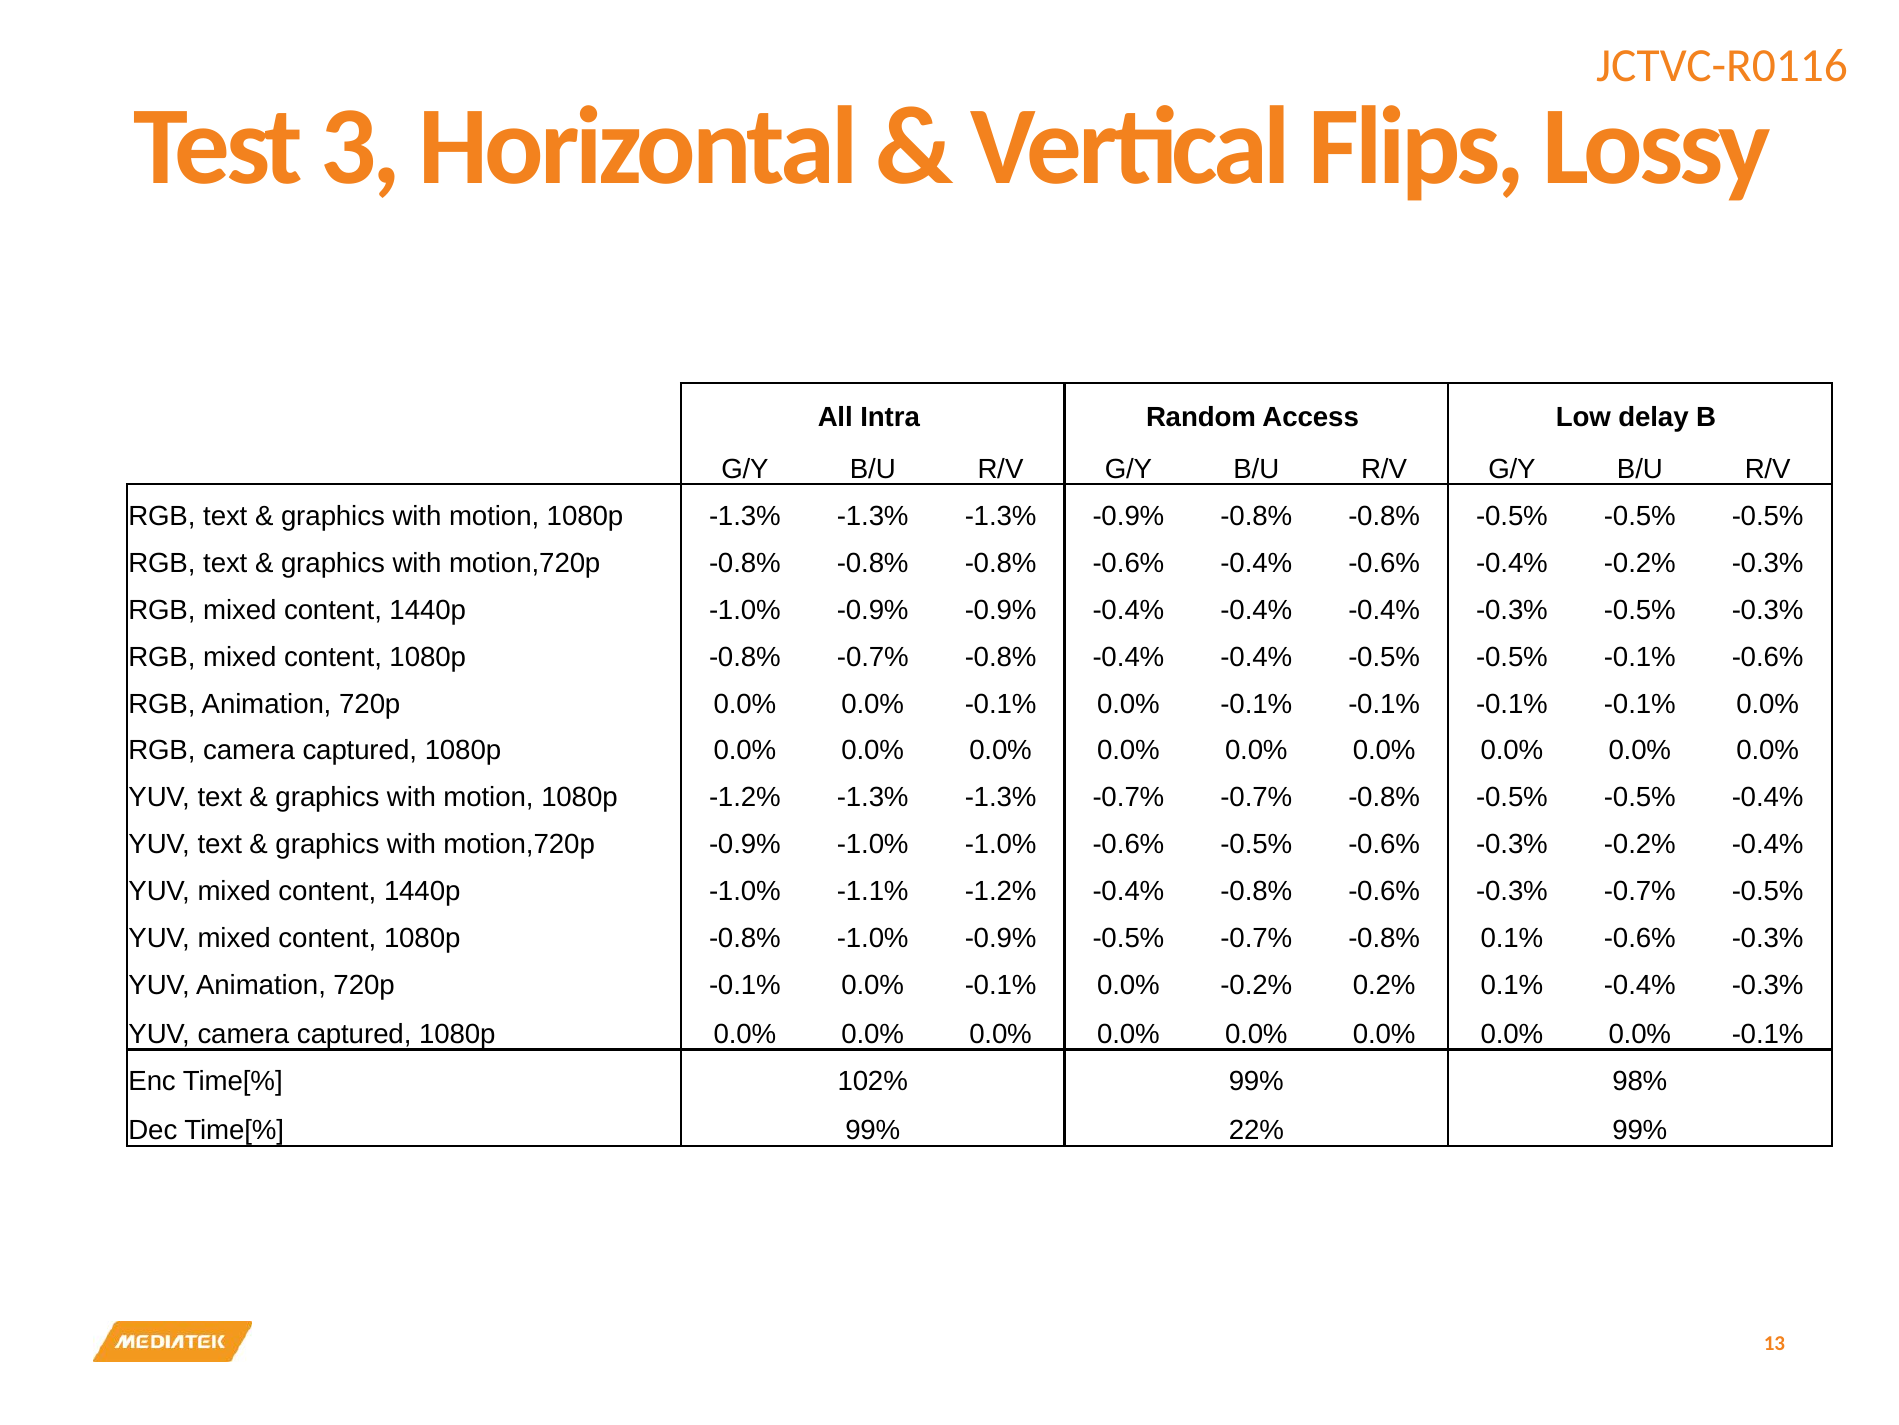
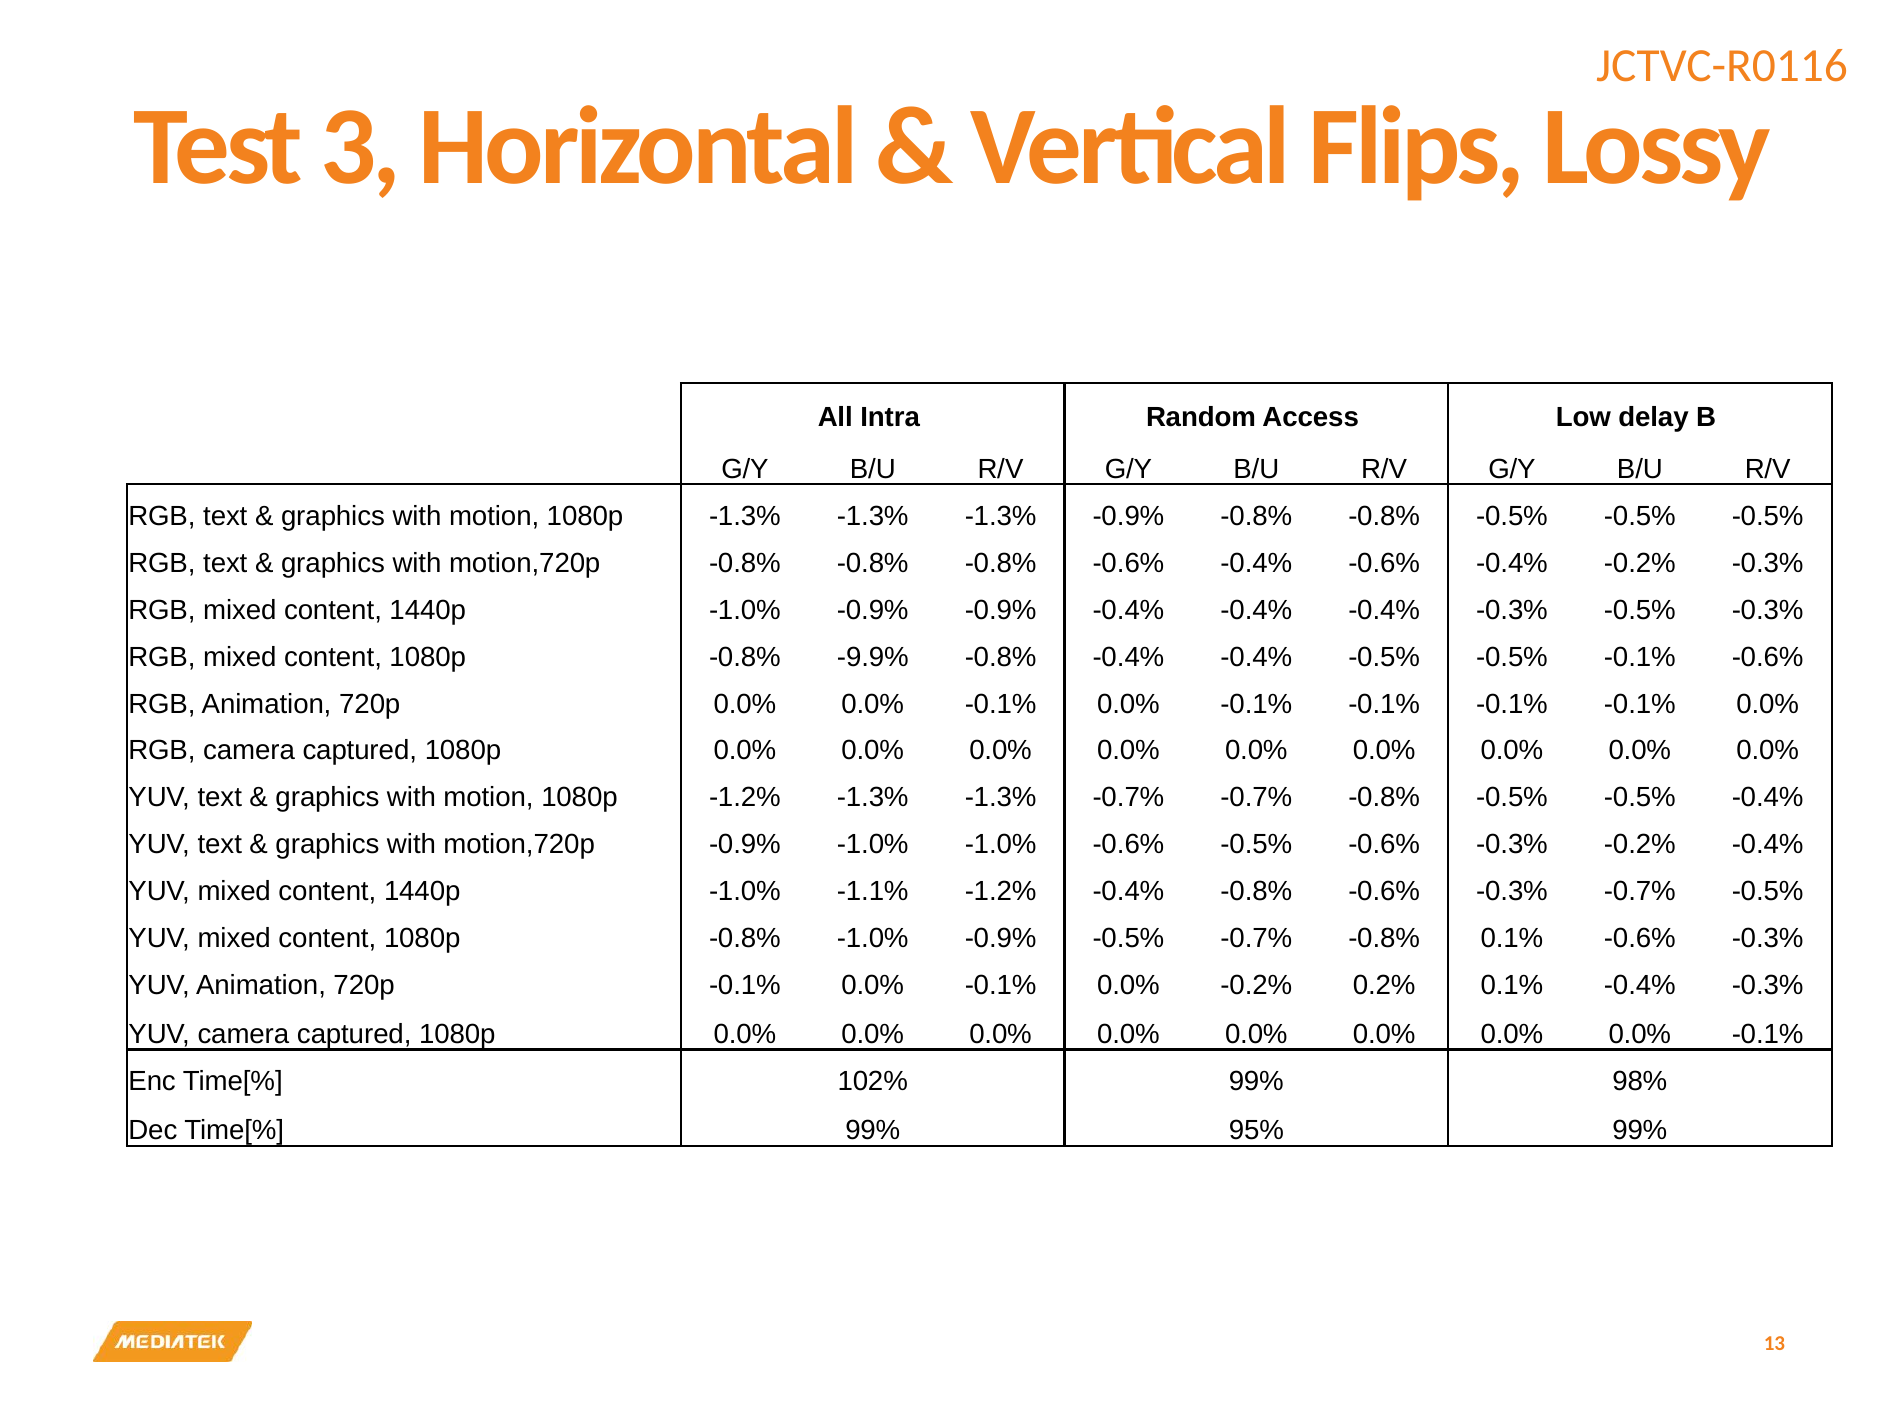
-0.8% -0.7%: -0.7% -> -9.9%
22%: 22% -> 95%
